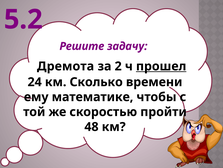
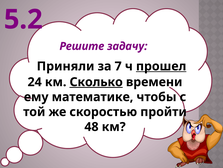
Дремота: Дремота -> Приняли
2: 2 -> 7
Сколько underline: none -> present
